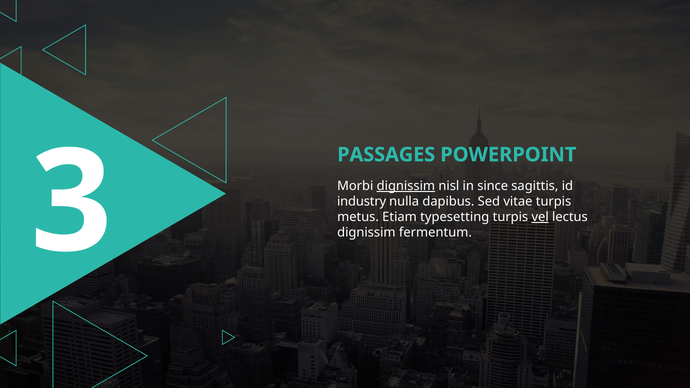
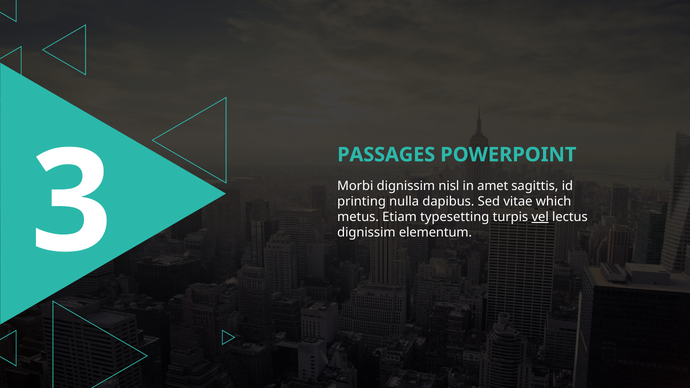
dignissim at (406, 186) underline: present -> none
since: since -> amet
industry: industry -> printing
vitae turpis: turpis -> which
fermentum: fermentum -> elementum
